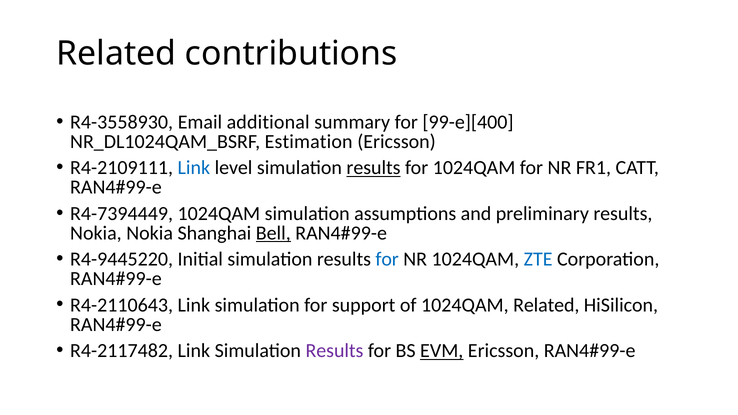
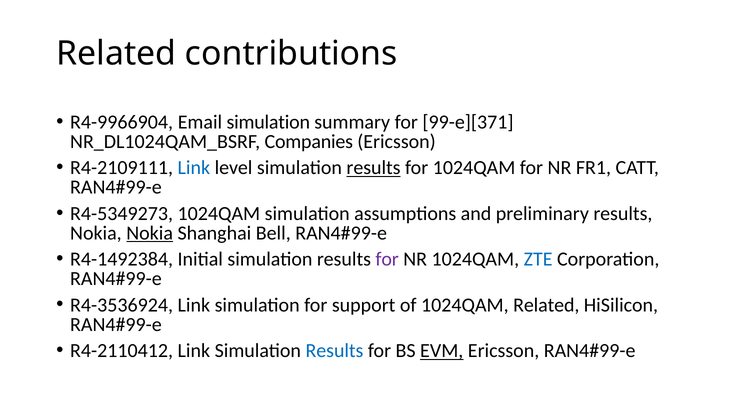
R4-3558930: R4-3558930 -> R4-9966904
Email additional: additional -> simulation
99-e][400: 99-e][400 -> 99-e][371
Estimation: Estimation -> Companies
R4-7394449: R4-7394449 -> R4-5349273
Nokia at (150, 233) underline: none -> present
Bell underline: present -> none
R4-9445220: R4-9445220 -> R4-1492384
for at (387, 259) colour: blue -> purple
R4-2110643: R4-2110643 -> R4-3536924
R4-2117482: R4-2117482 -> R4-2110412
Results at (334, 351) colour: purple -> blue
